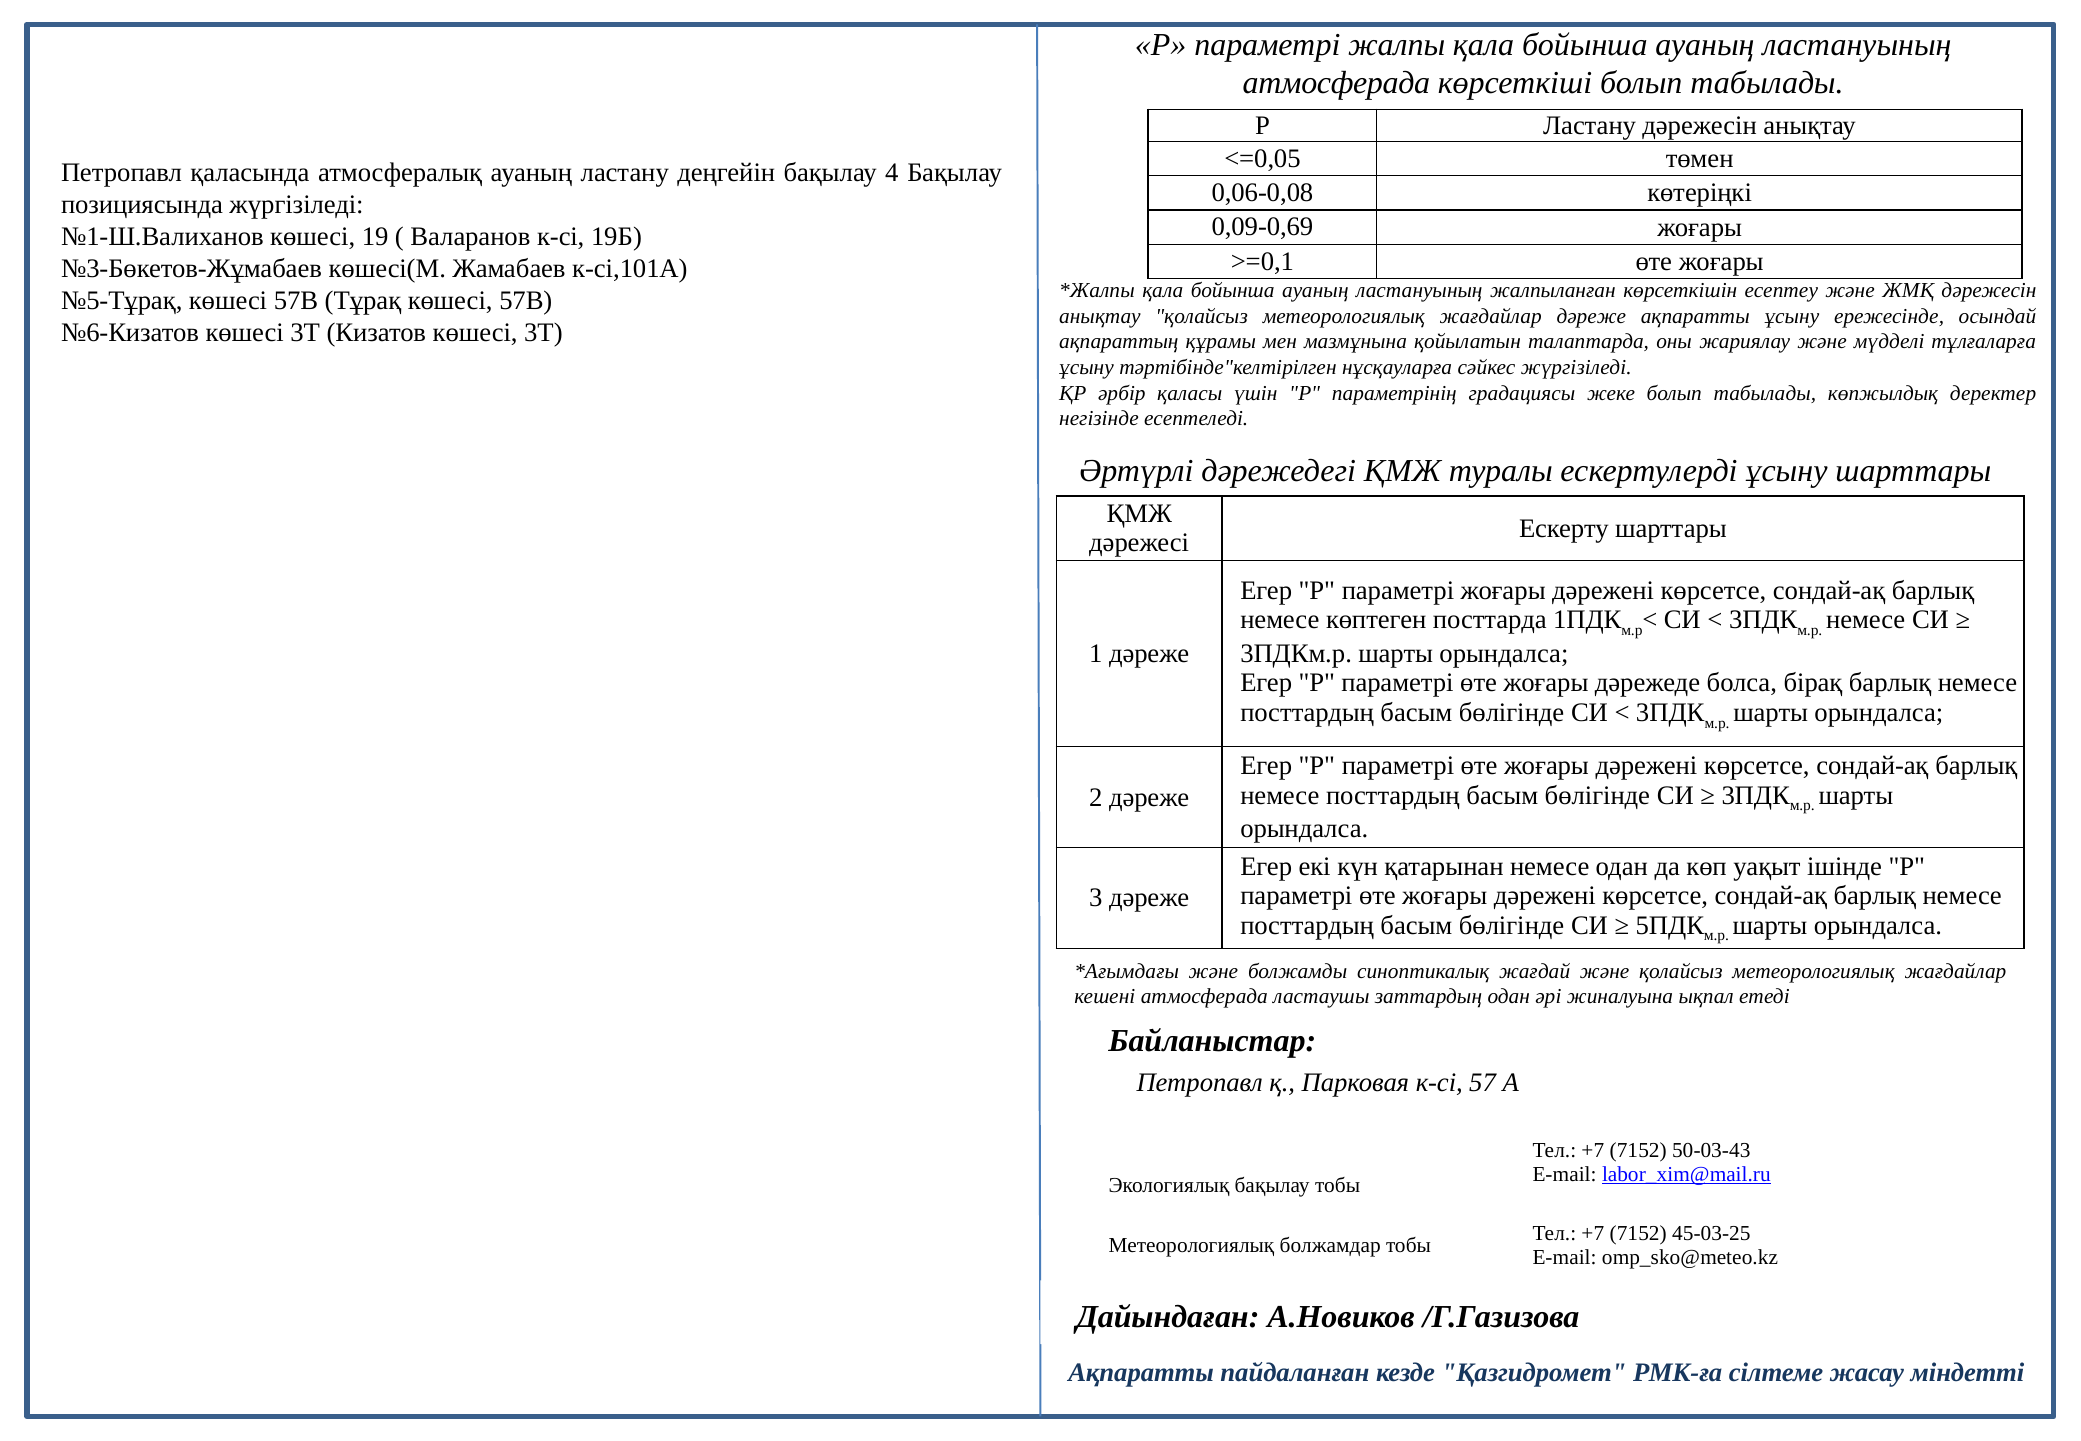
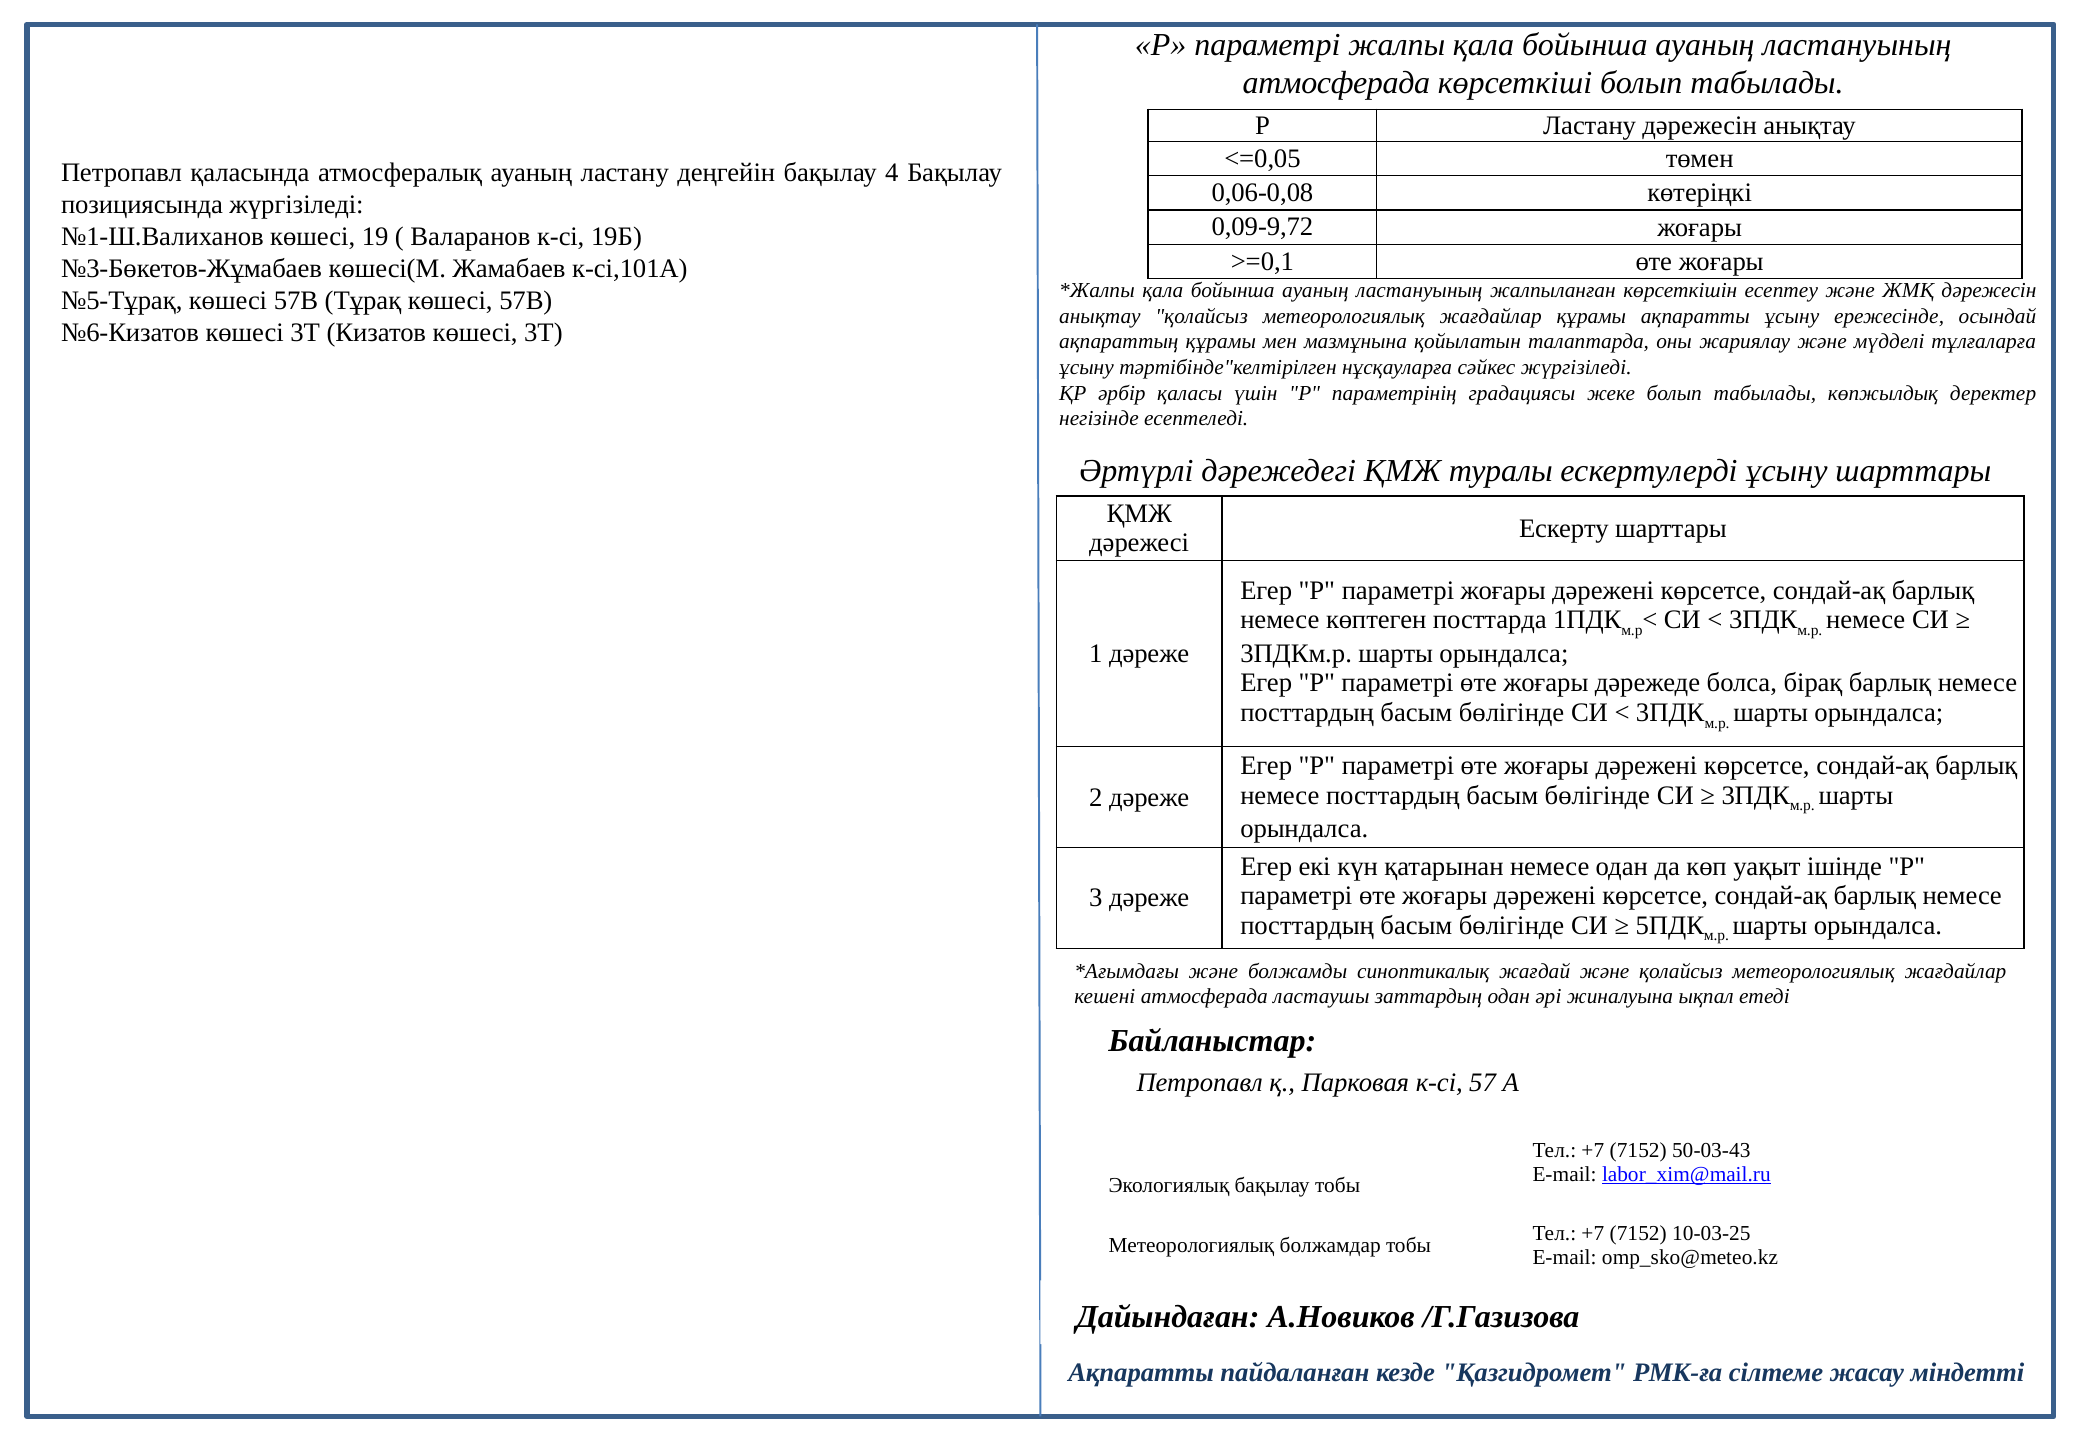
0,09-0,69: 0,09-0,69 -> 0,09-9,72
жағдайлар дәреже: дәреже -> құрамы
45-03-25: 45-03-25 -> 10-03-25
